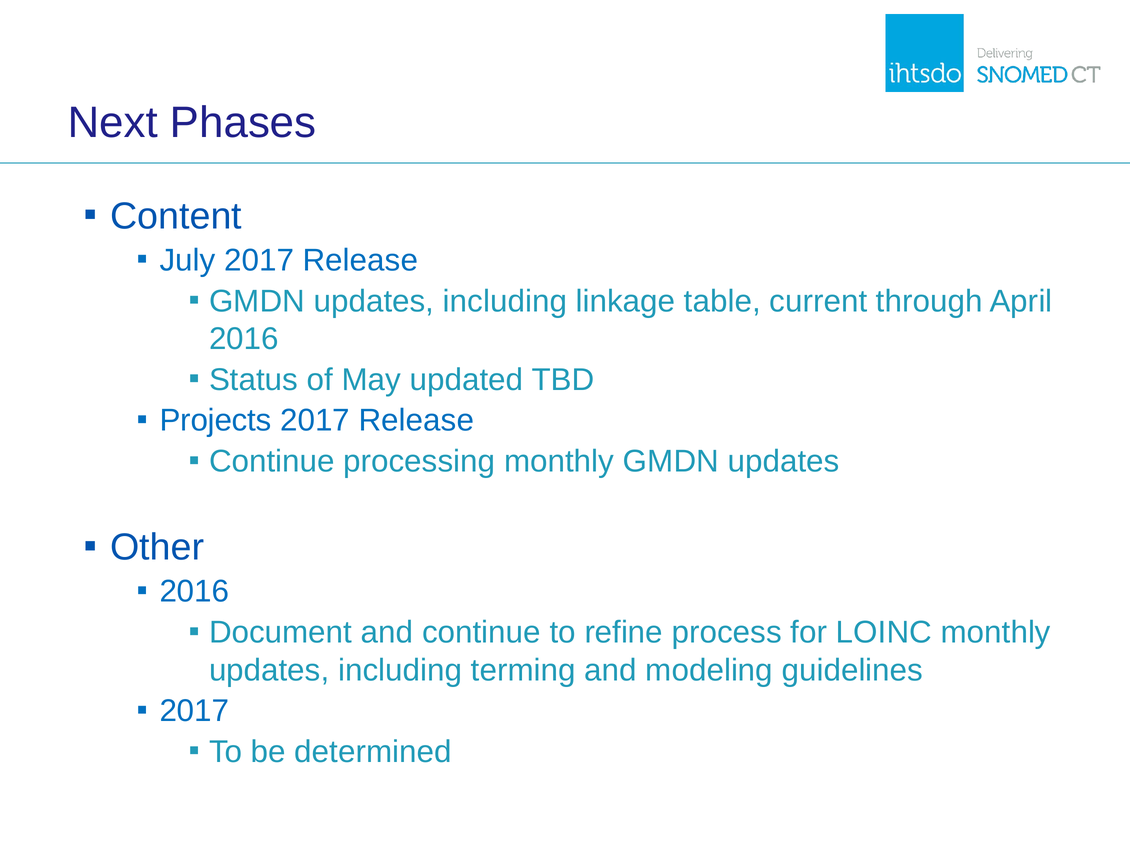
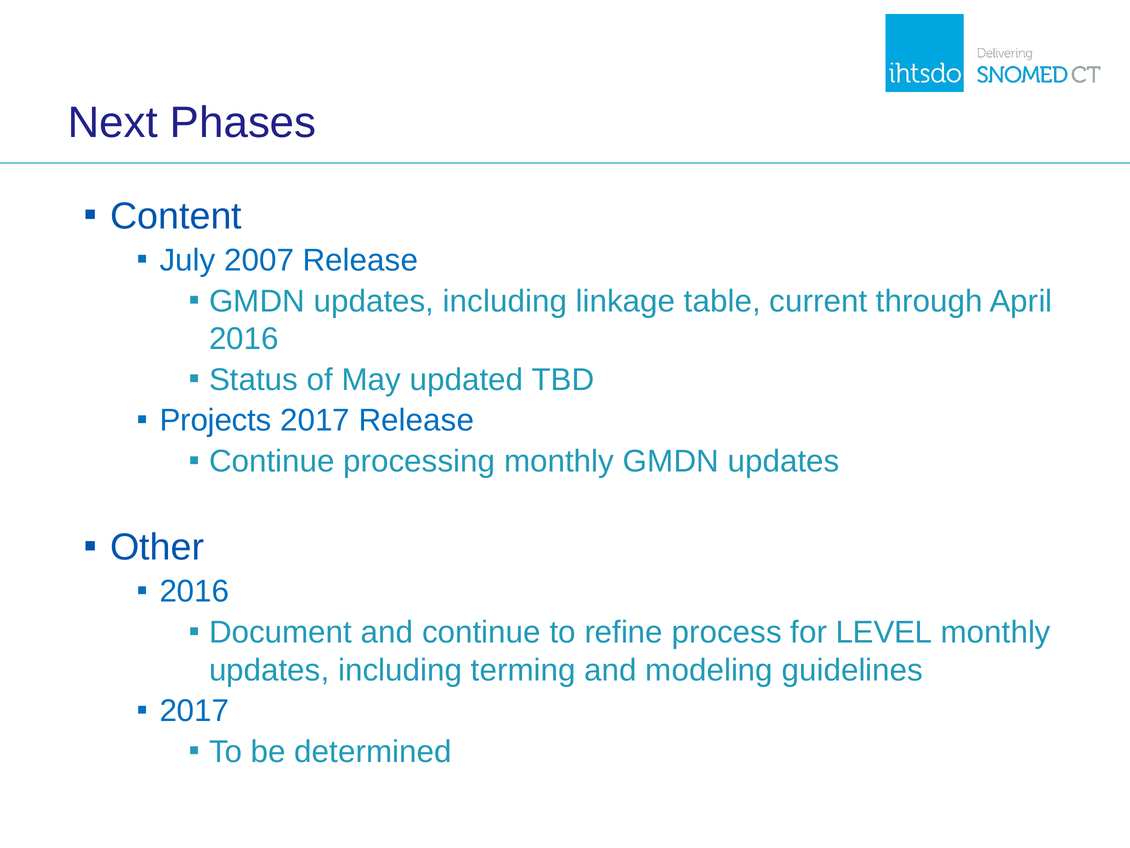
July 2017: 2017 -> 2007
LOINC: LOINC -> LEVEL
